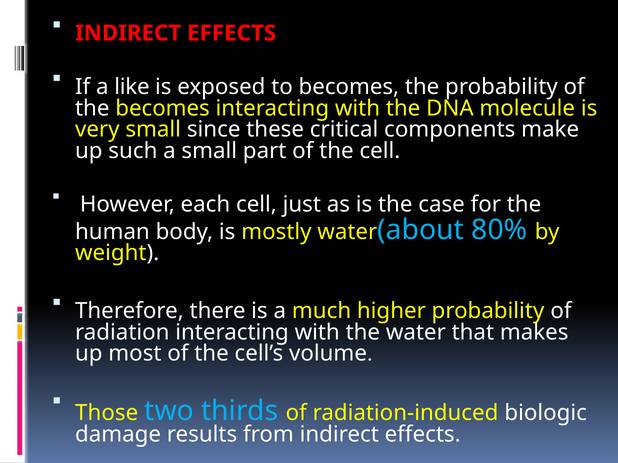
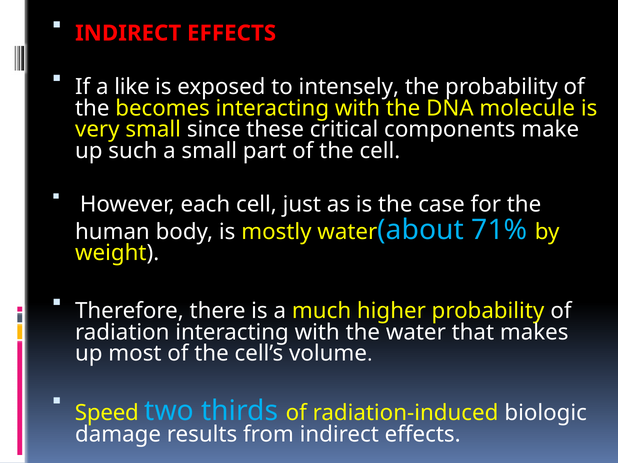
to becomes: becomes -> intensely
80%: 80% -> 71%
Those: Those -> Speed
